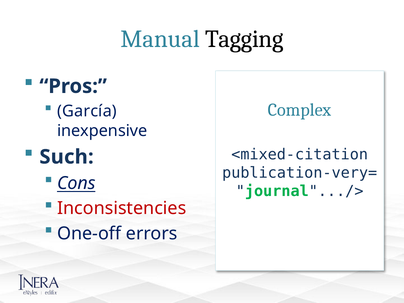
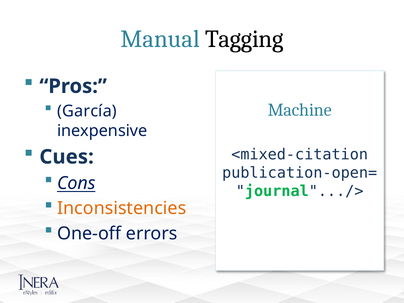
Complex: Complex -> Machine
Such: Such -> Cues
publication-very=: publication-very= -> publication-open=
Inconsistencies colour: red -> orange
